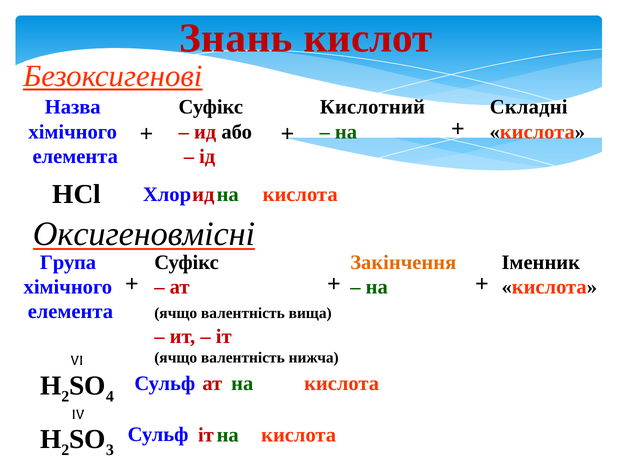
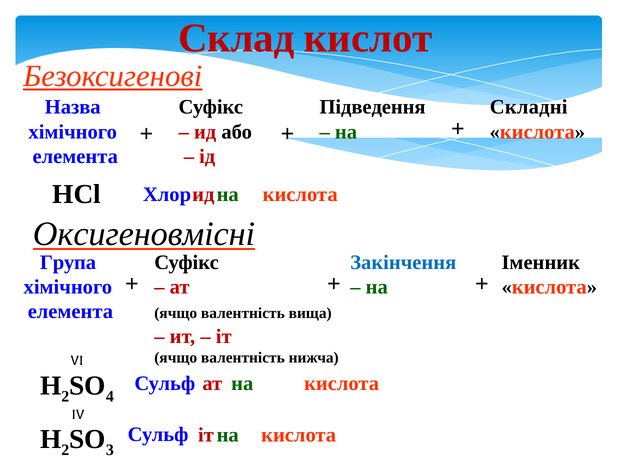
Знань: Знань -> Склад
Кислотний: Кислотний -> Підведення
Закінчення colour: orange -> blue
